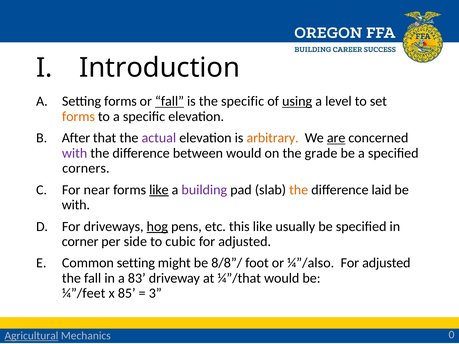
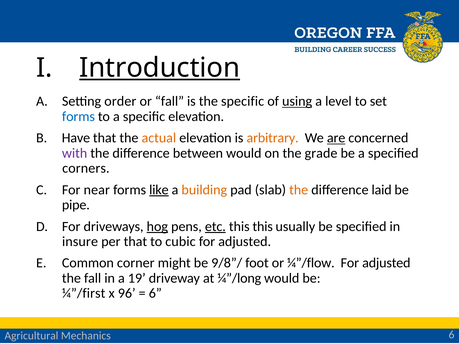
Introduction underline: none -> present
Setting forms: forms -> order
fall at (170, 101) underline: present -> none
forms at (78, 117) colour: orange -> blue
After: After -> Have
actual colour: purple -> orange
building colour: purple -> orange
with at (76, 205): with -> pipe
etc underline: none -> present
this like: like -> this
corner: corner -> insure
per side: side -> that
Common setting: setting -> corner
8/8”/: 8/8”/ -> 9/8”/
¼”/also: ¼”/also -> ¼”/flow
83: 83 -> 19
¼”/that: ¼”/that -> ¼”/long
¼”/feet: ¼”/feet -> ¼”/first
85: 85 -> 96
3 at (155, 294): 3 -> 6
Agricultural underline: present -> none
Mechanics 0: 0 -> 6
